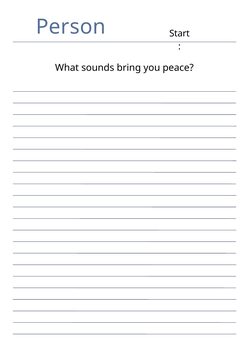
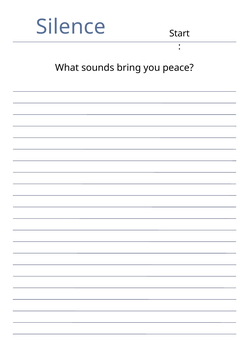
Person: Person -> Silence
